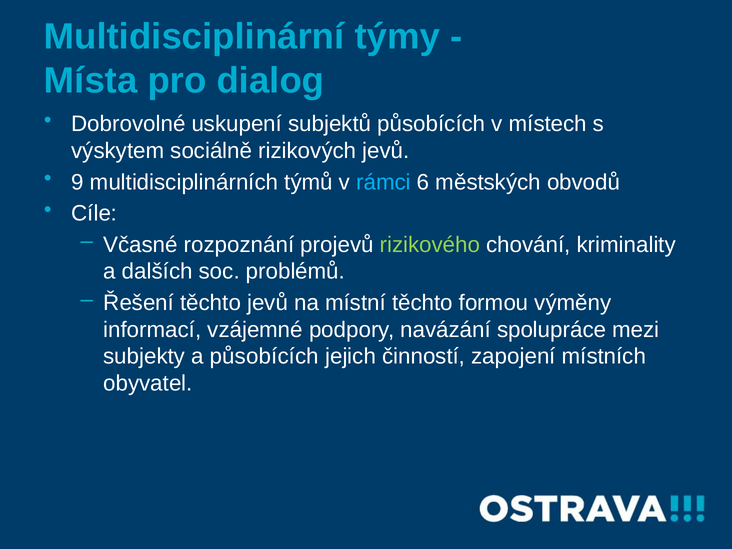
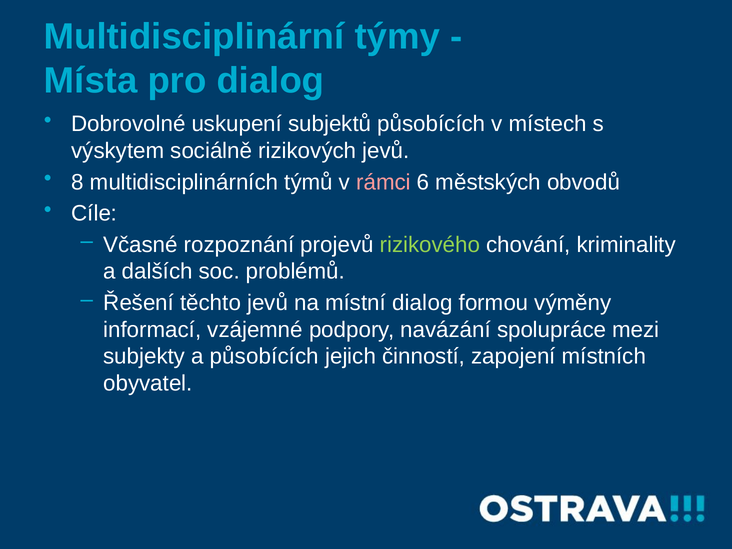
9: 9 -> 8
rámci colour: light blue -> pink
místní těchto: těchto -> dialog
